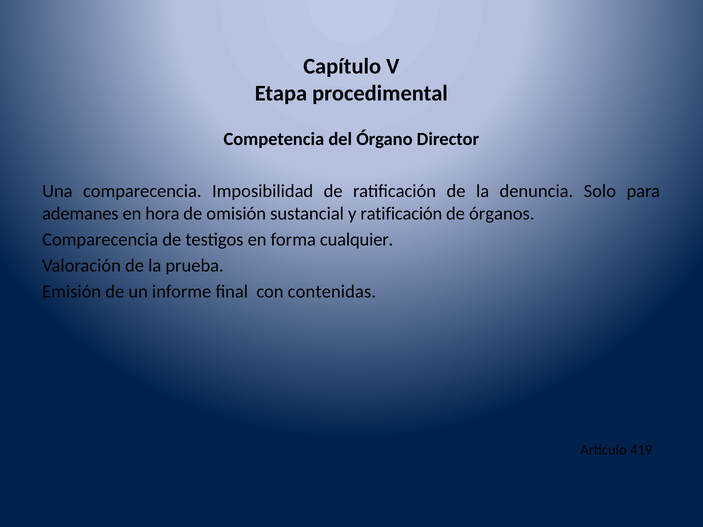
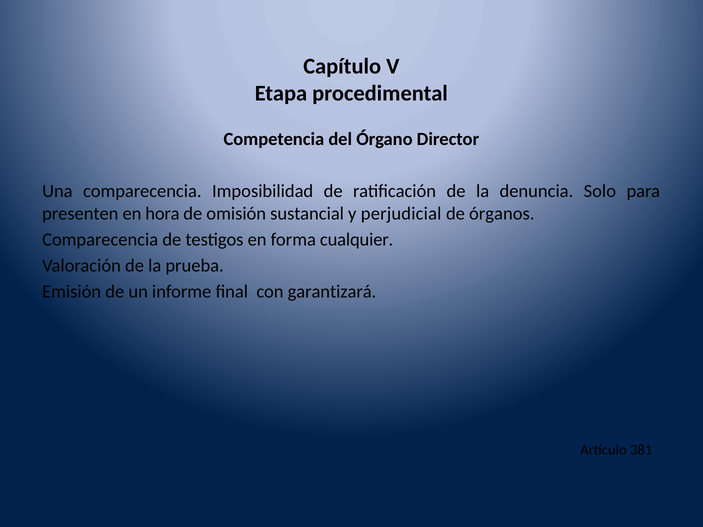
ademanes: ademanes -> presenten
y ratificación: ratificación -> perjudicial
contenidas: contenidas -> garantizará
419: 419 -> 381
